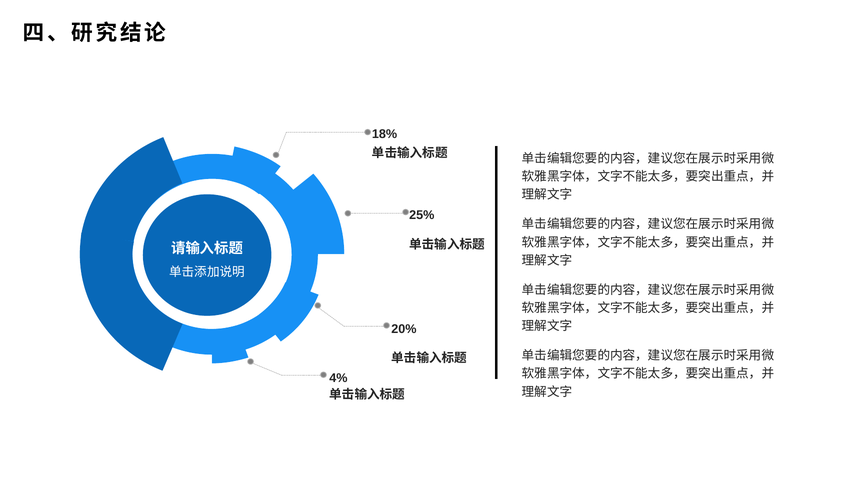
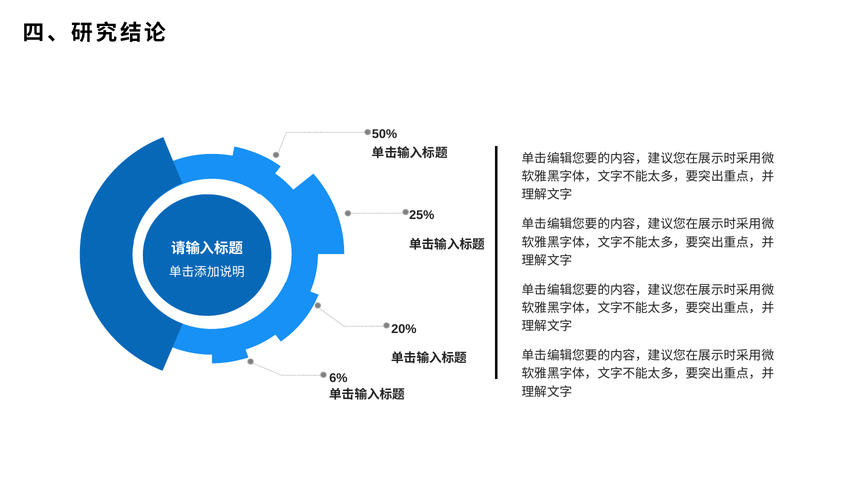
18%: 18% -> 50%
4%: 4% -> 6%
